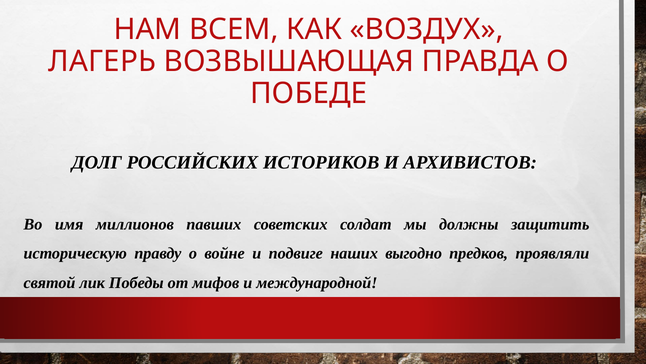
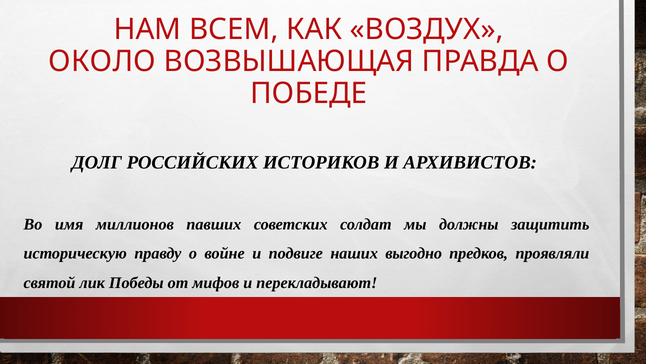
ЛАГЕРЬ: ЛАГЕРЬ -> ОКОЛО
международной: международной -> перекладывают
